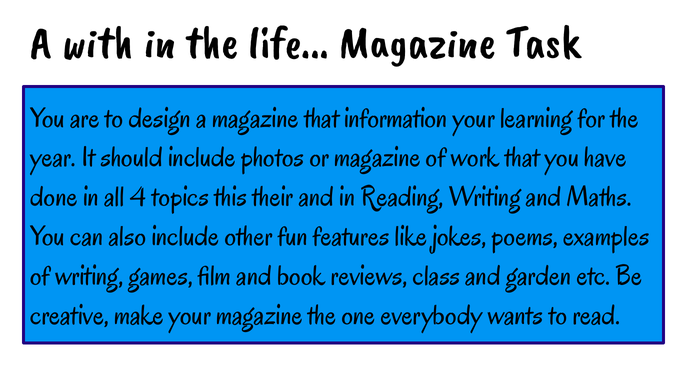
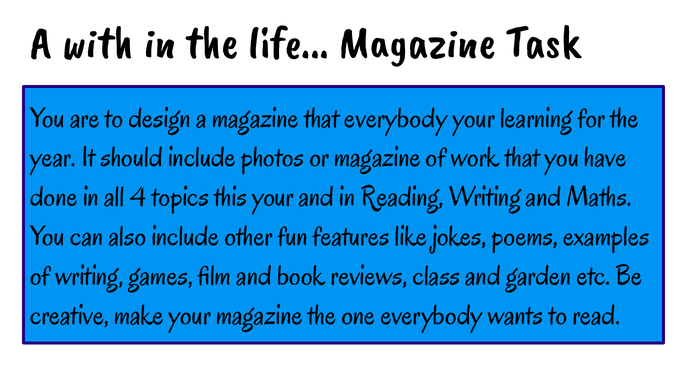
that information: information -> everybody
this their: their -> your
